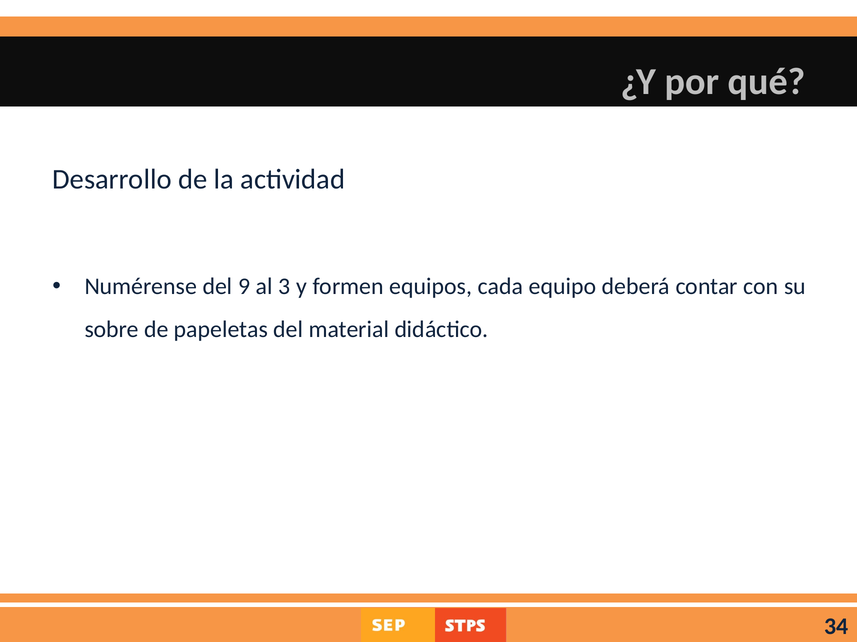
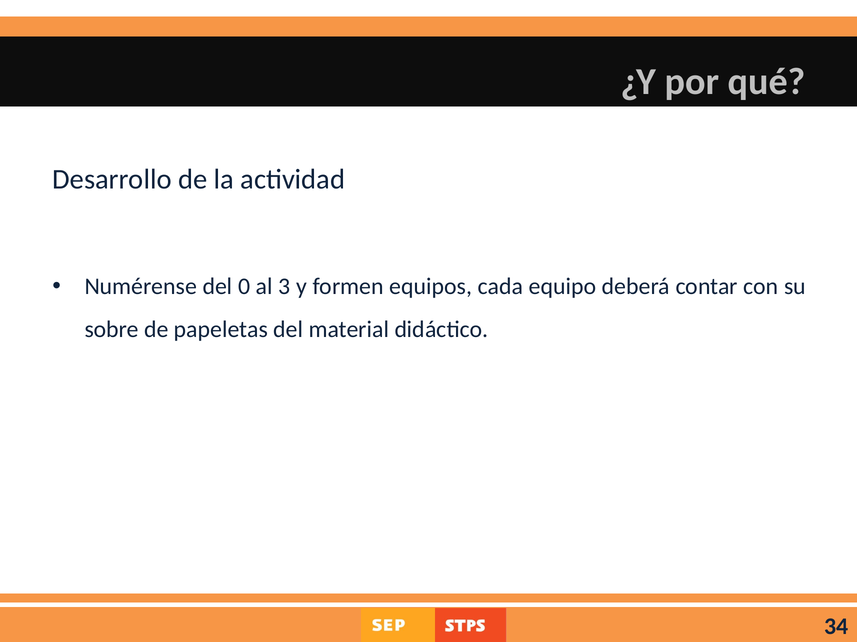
9: 9 -> 0
